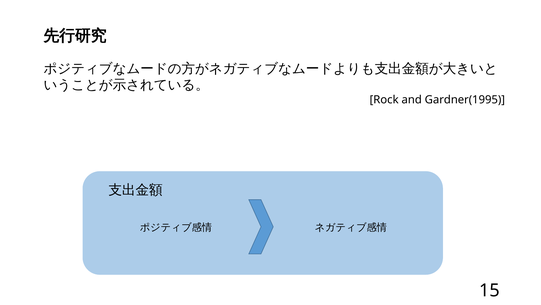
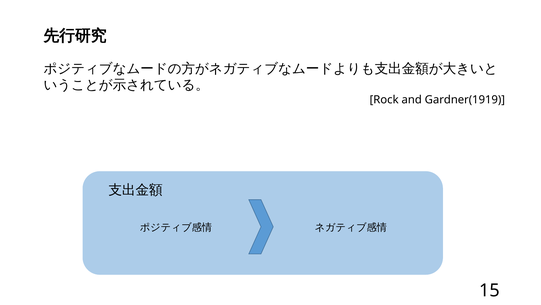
Gardner(1995: Gardner(1995 -> Gardner(1919
